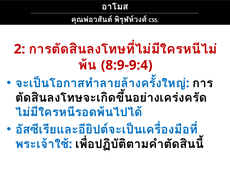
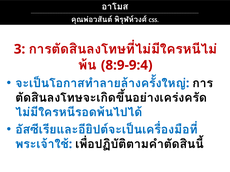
2: 2 -> 3
